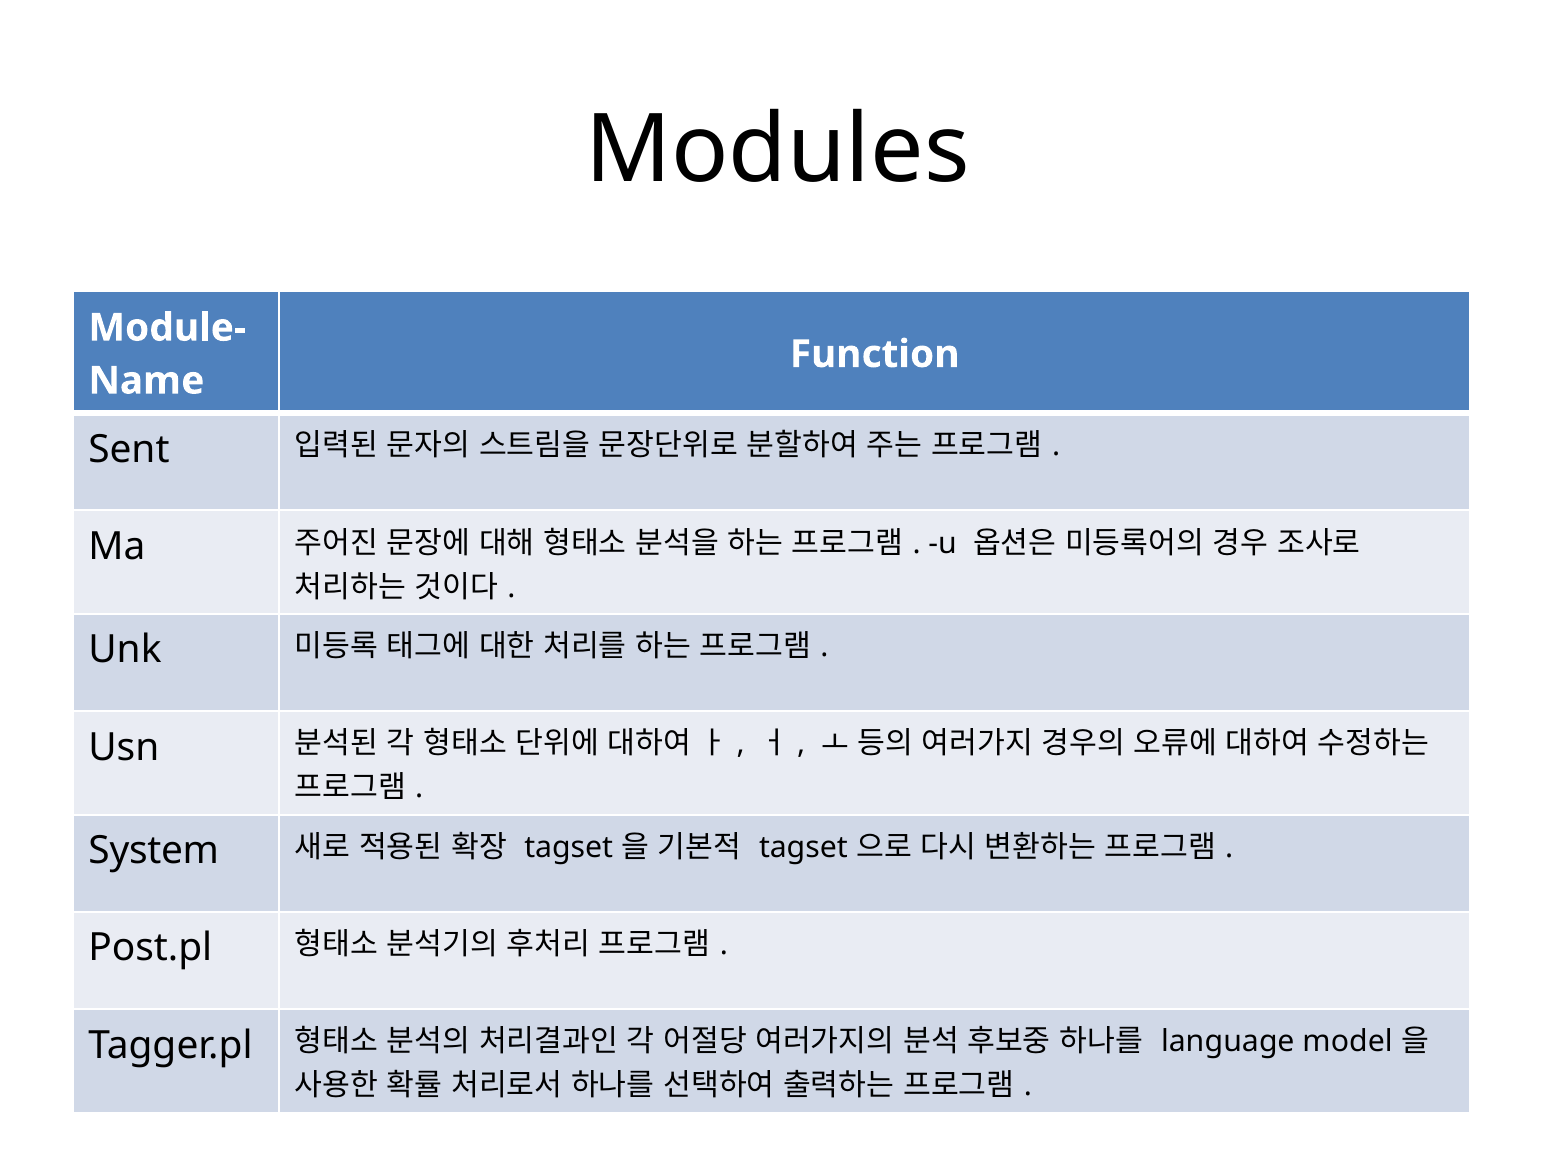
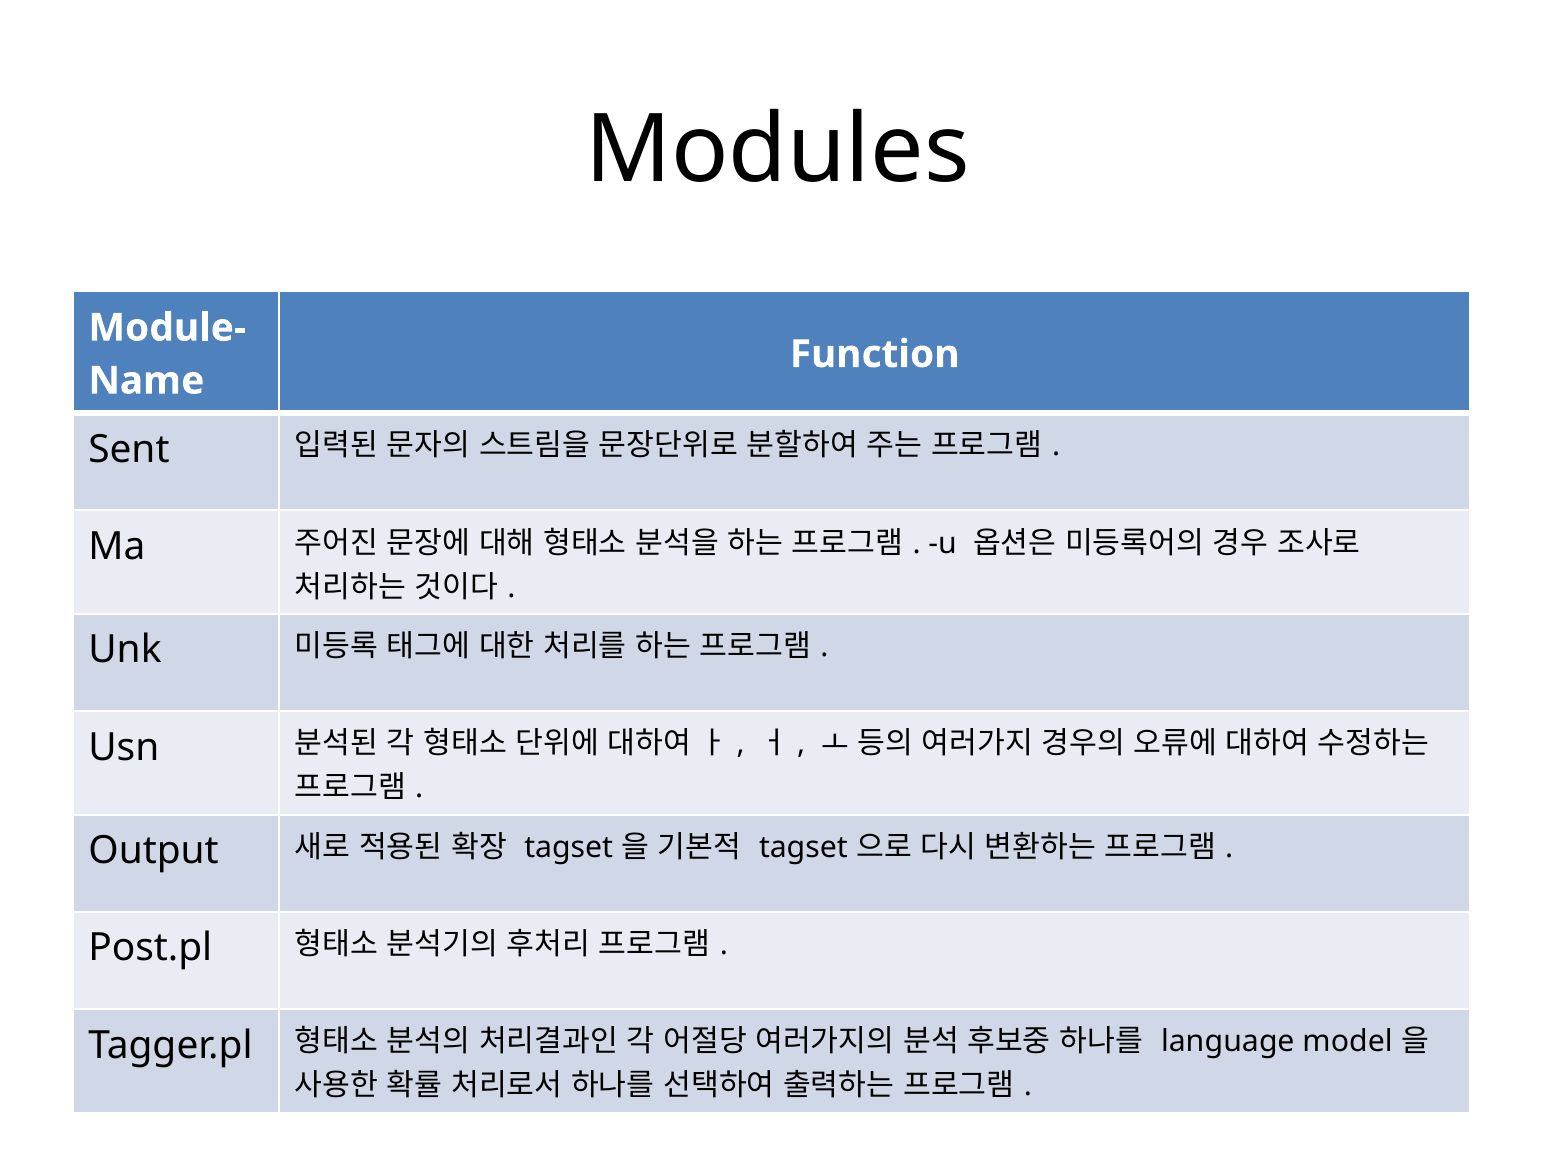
System: System -> Output
